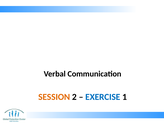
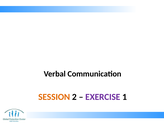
EXERCISE colour: blue -> purple
